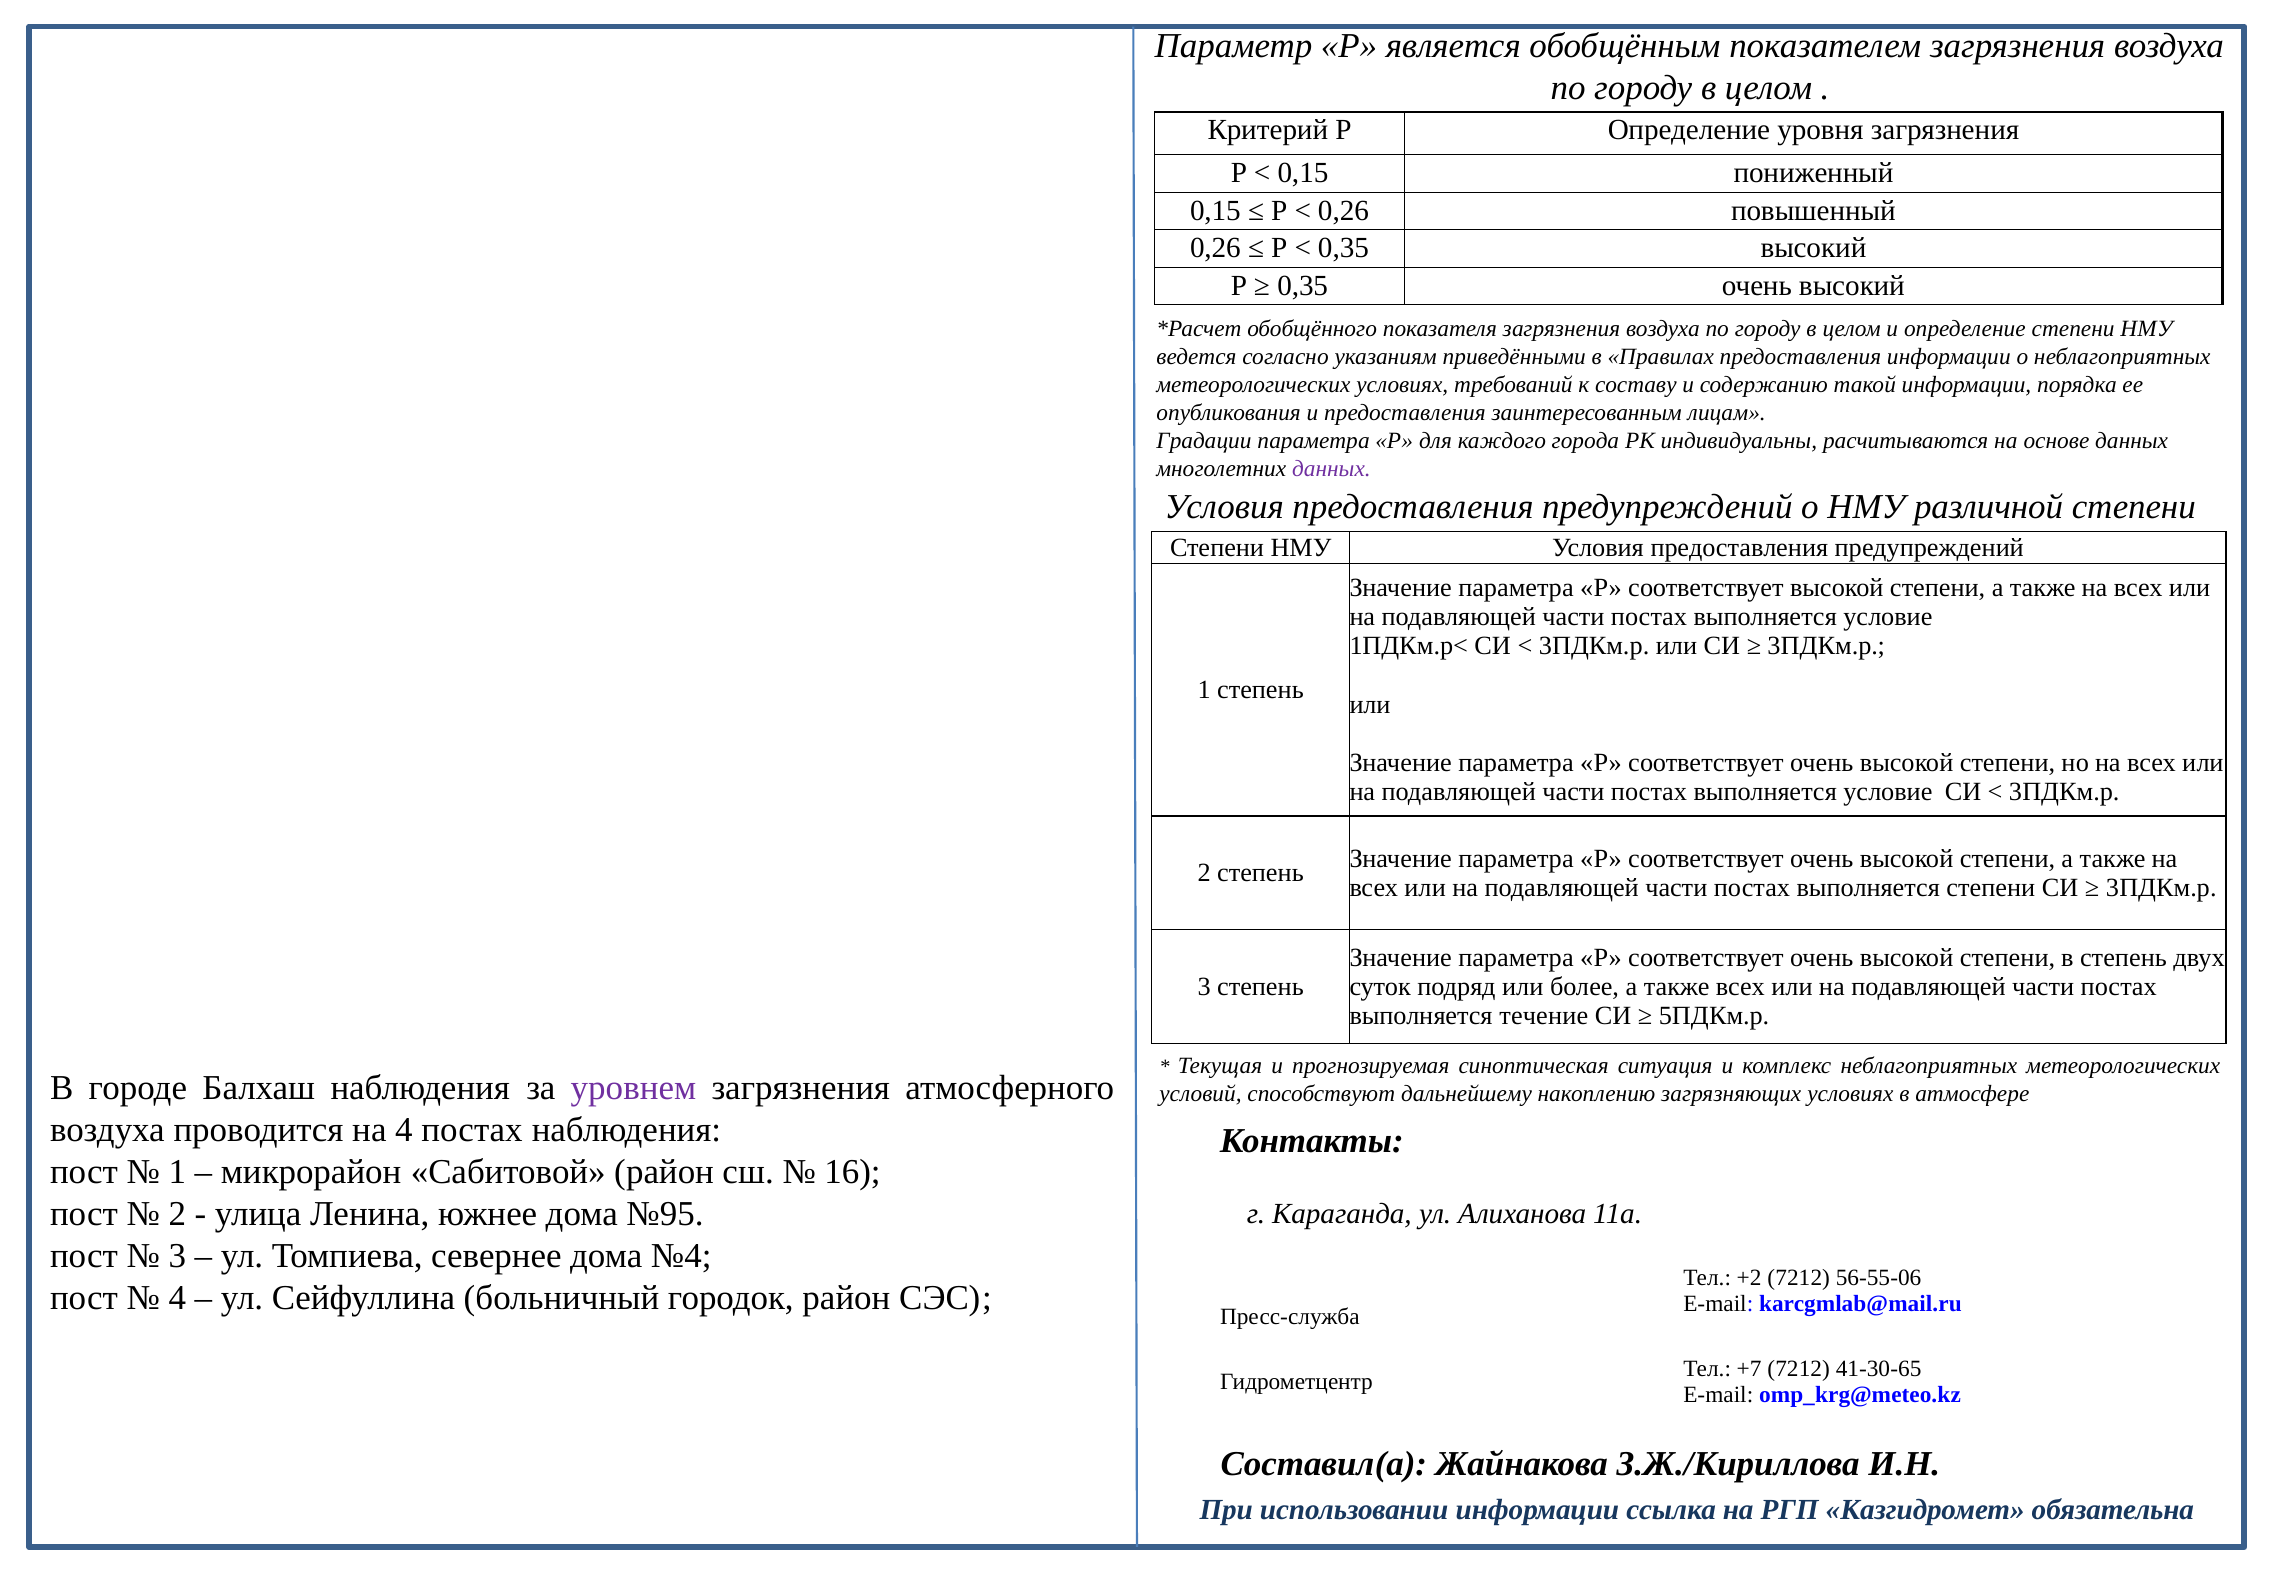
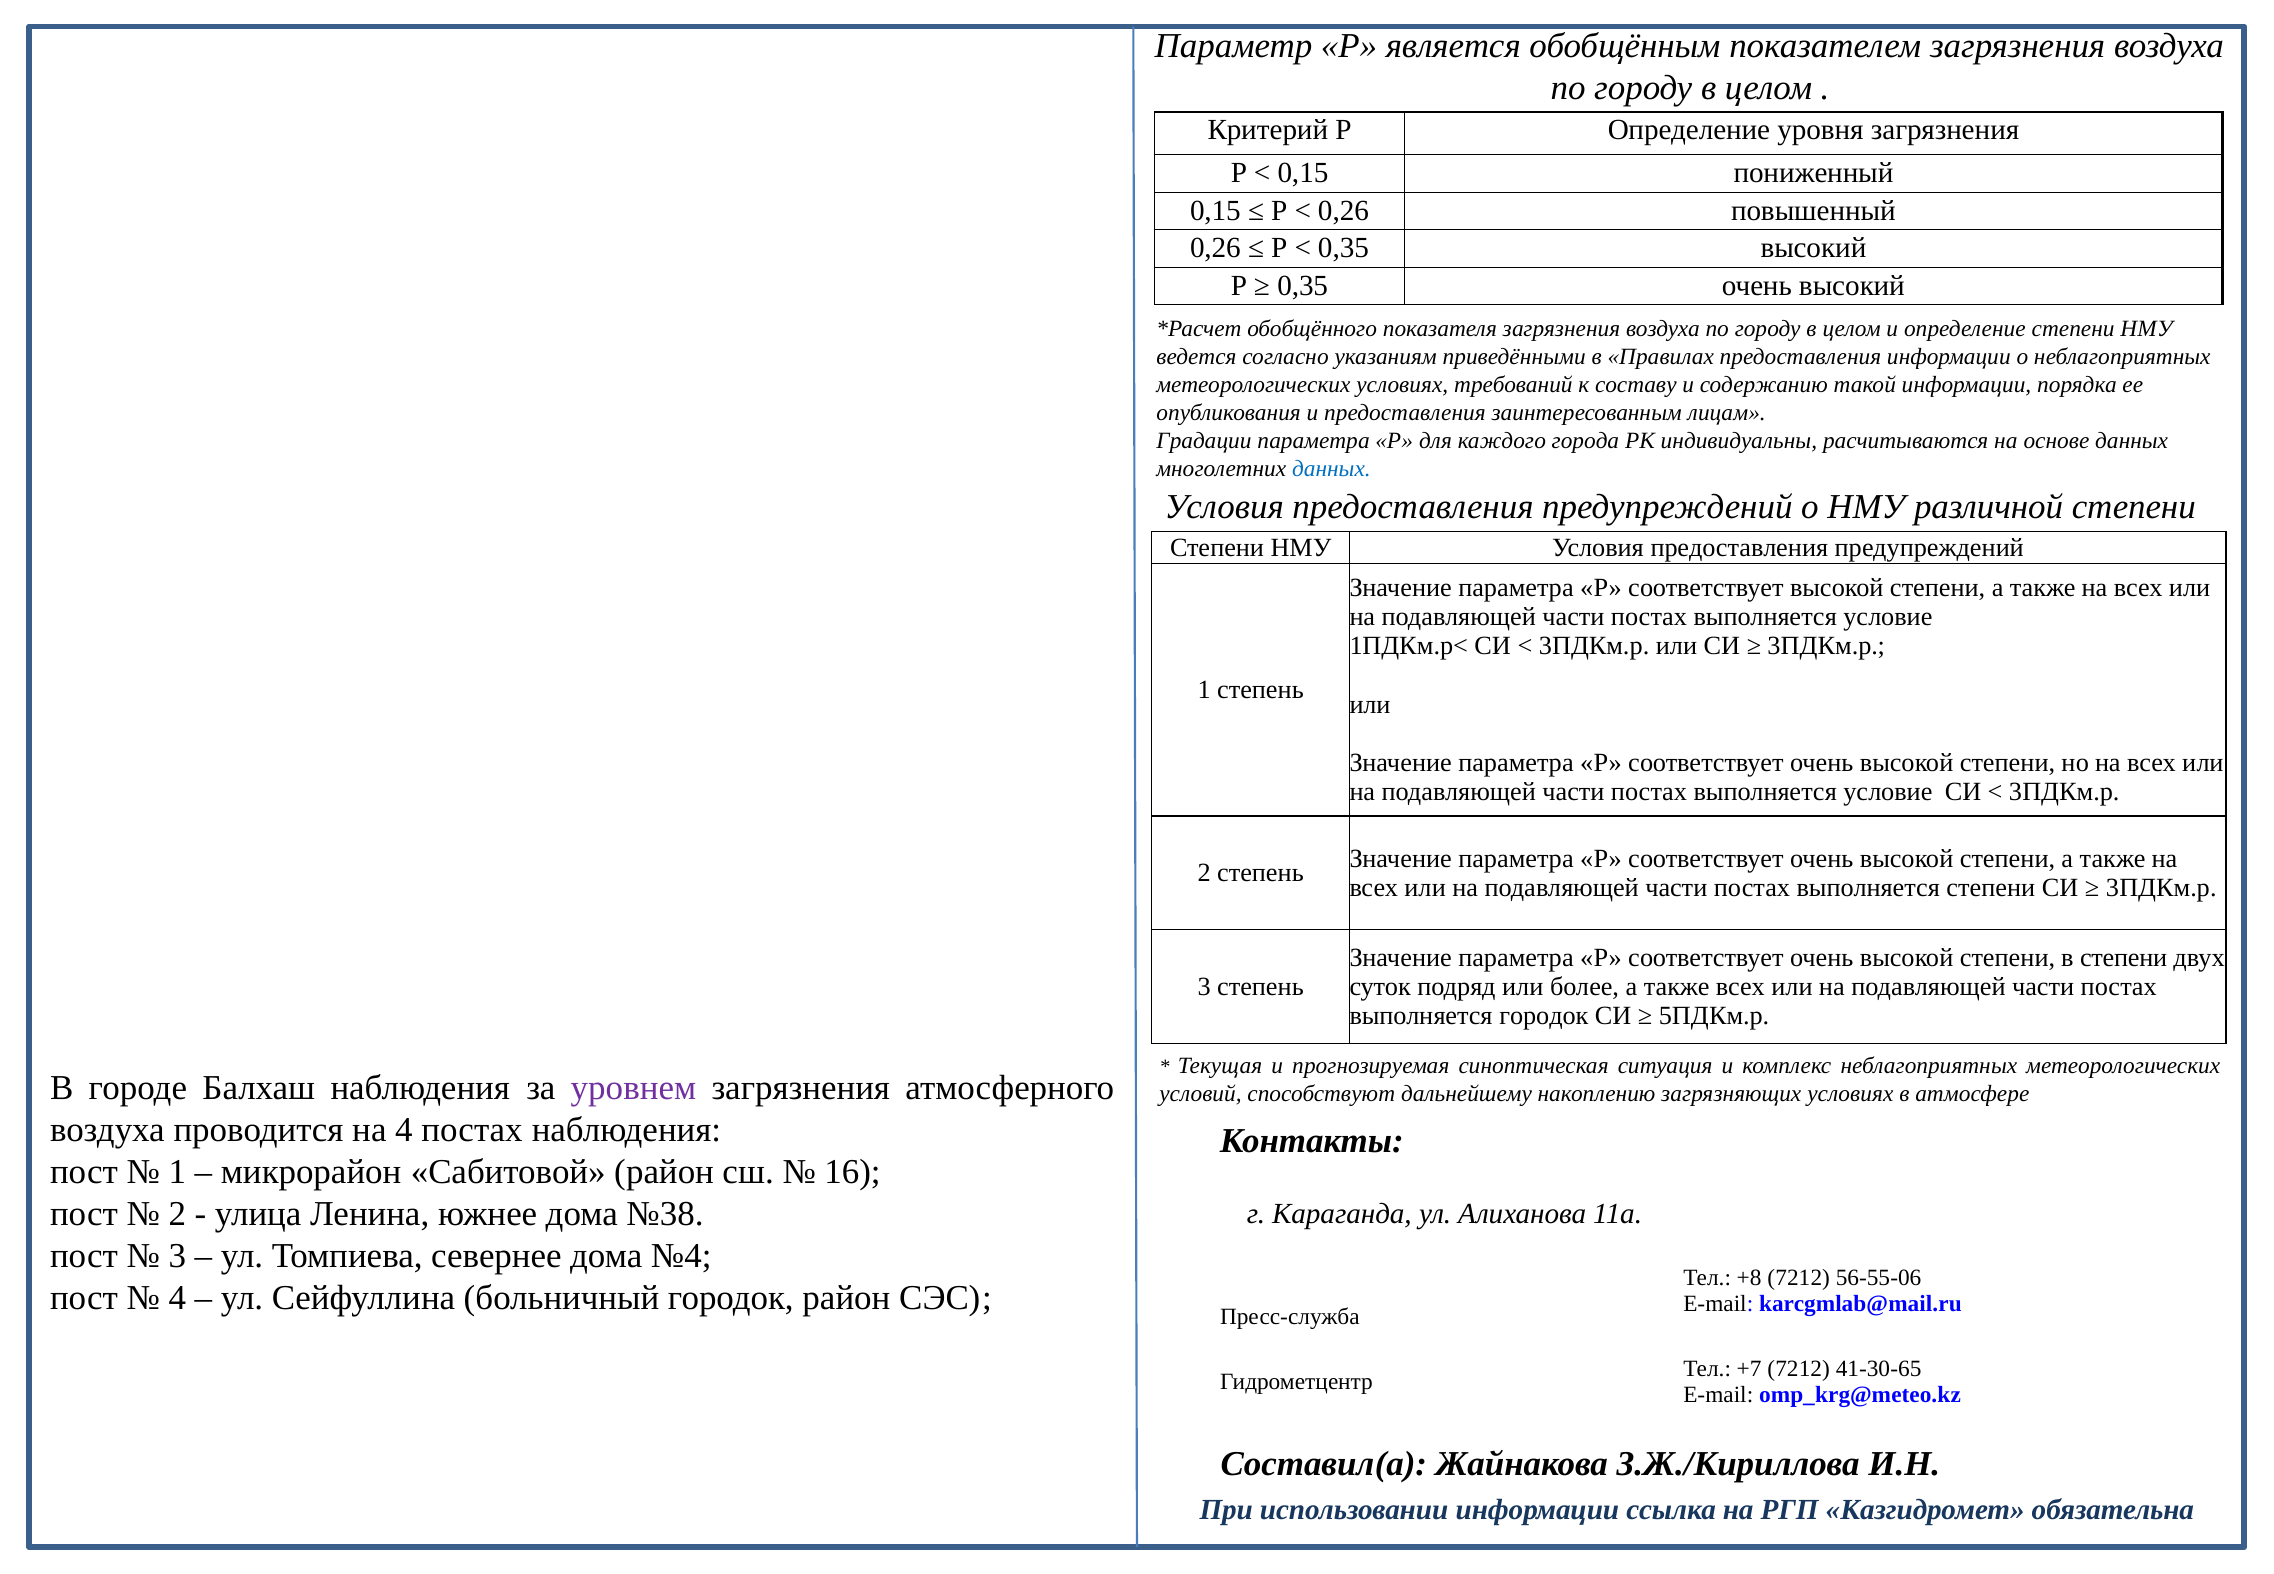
данных at (1331, 469) colour: purple -> blue
в степень: степень -> степени
выполняется течение: течение -> городок
№95: №95 -> №38
+2: +2 -> +8
